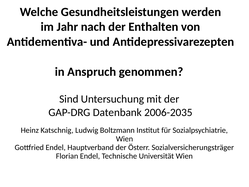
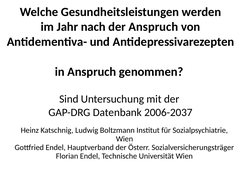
der Enthalten: Enthalten -> Anspruch
2006-2035: 2006-2035 -> 2006-2037
